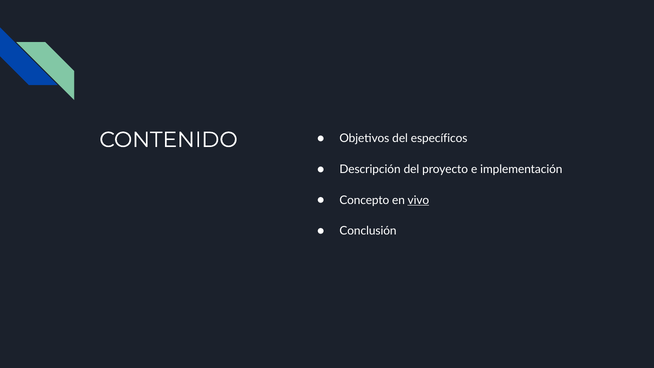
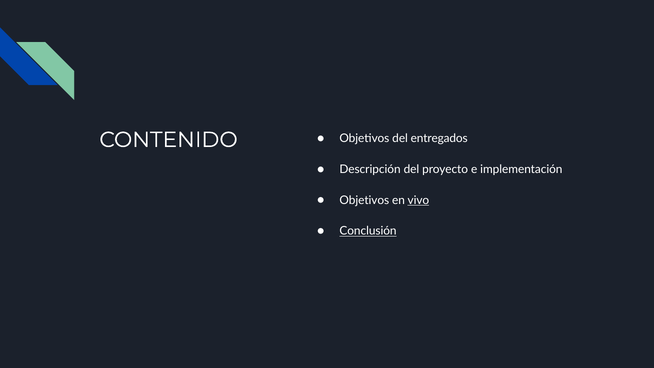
específicos: específicos -> entregados
Concepto at (364, 200): Concepto -> Objetivos
Conclusión underline: none -> present
